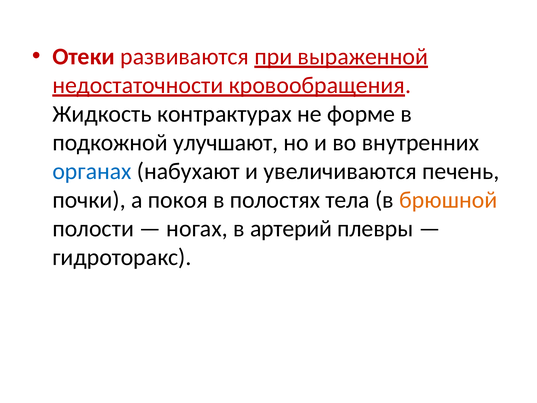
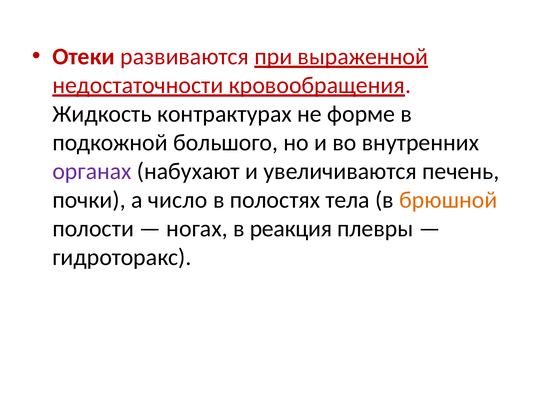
улучшают: улучшают -> большого
органах colour: blue -> purple
покоя: покоя -> число
артерий: артерий -> реакция
